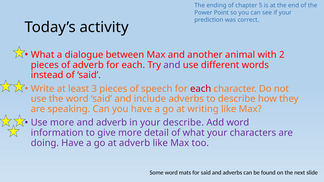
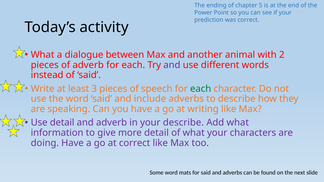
each at (201, 89) colour: red -> green
Use more: more -> detail
Add word: word -> what
at adverb: adverb -> correct
